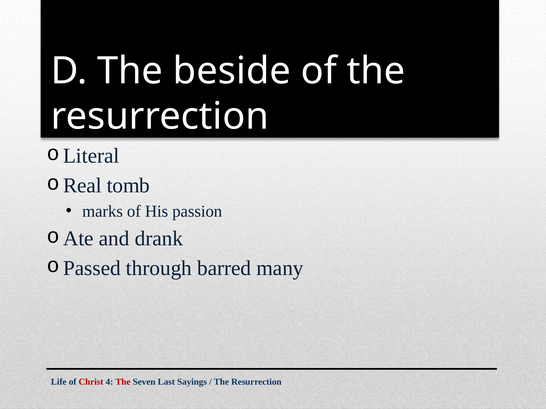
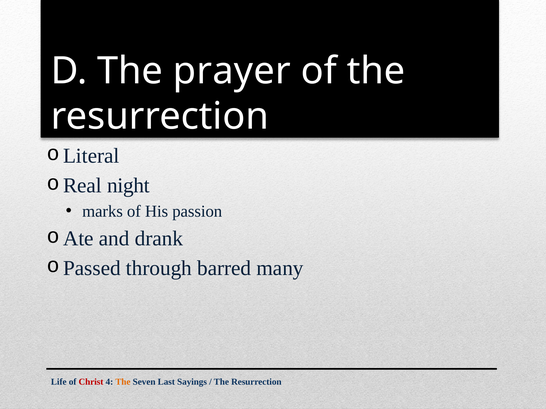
beside: beside -> prayer
tomb: tomb -> night
The at (123, 382) colour: red -> orange
